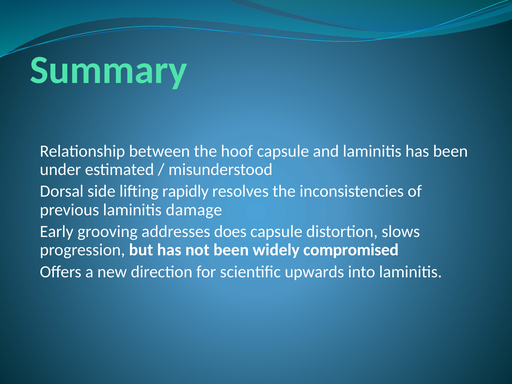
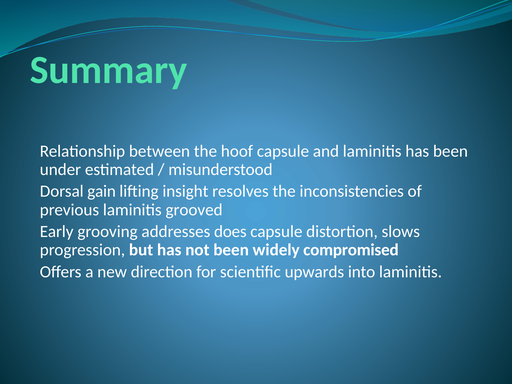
side: side -> gain
rapidly: rapidly -> insight
damage: damage -> grooved
